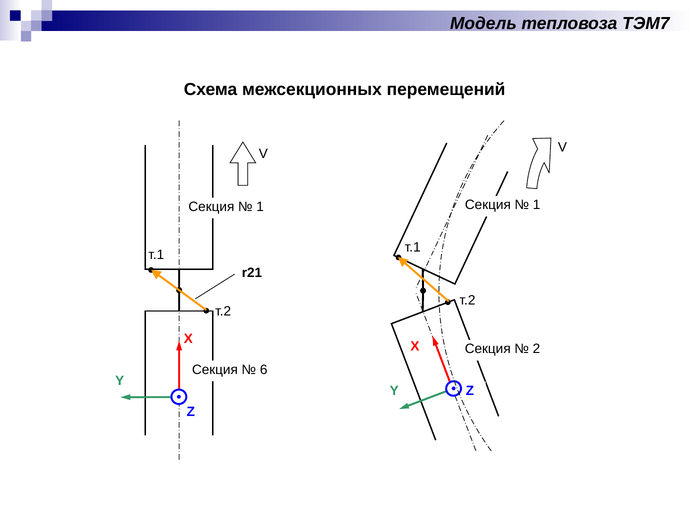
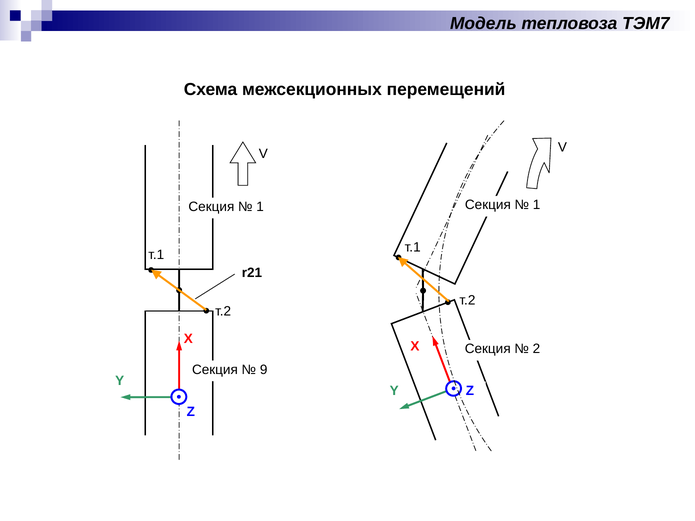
6: 6 -> 9
